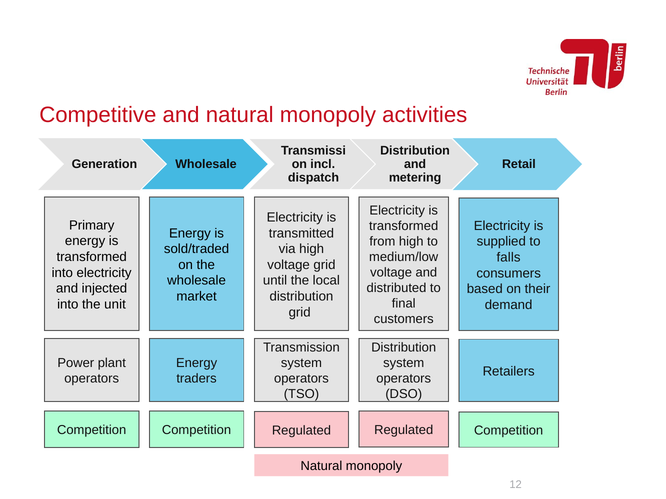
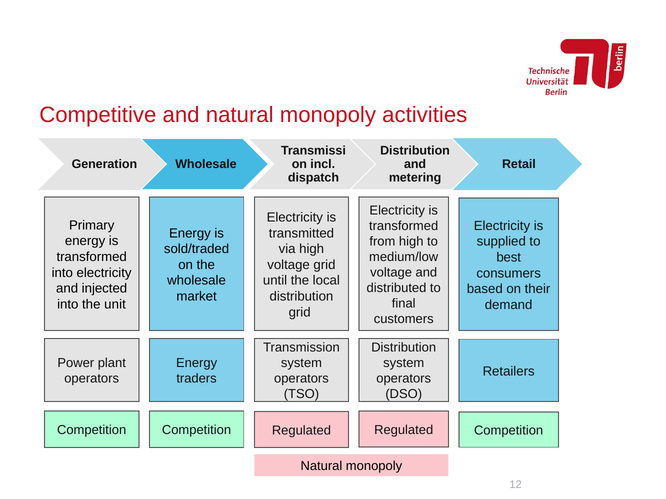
falls: falls -> best
